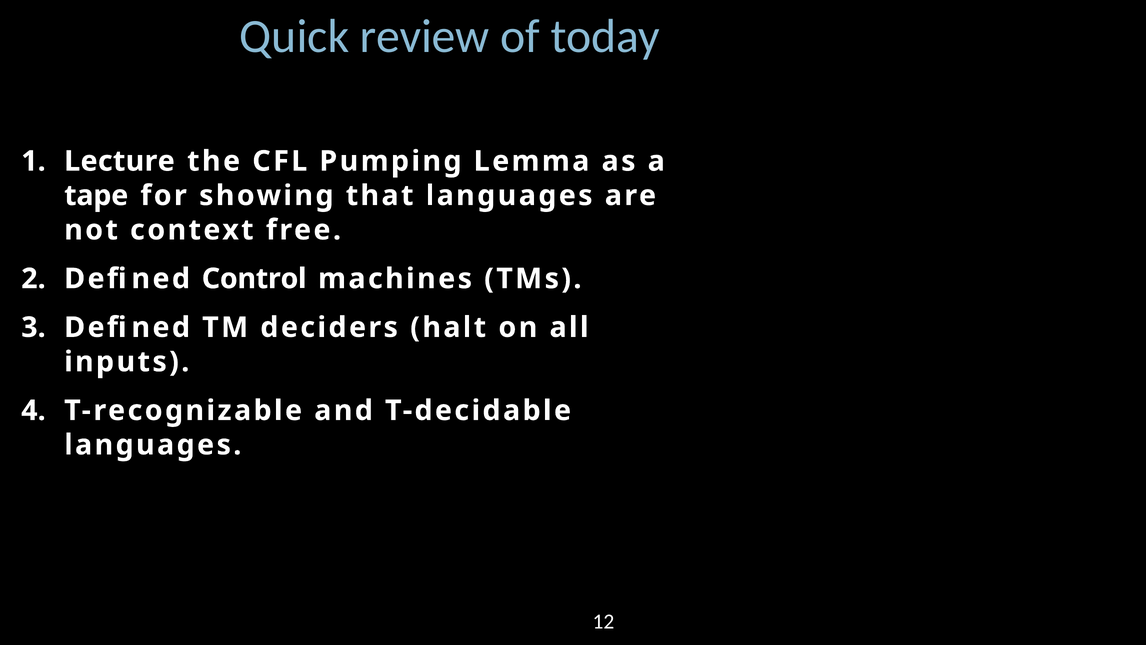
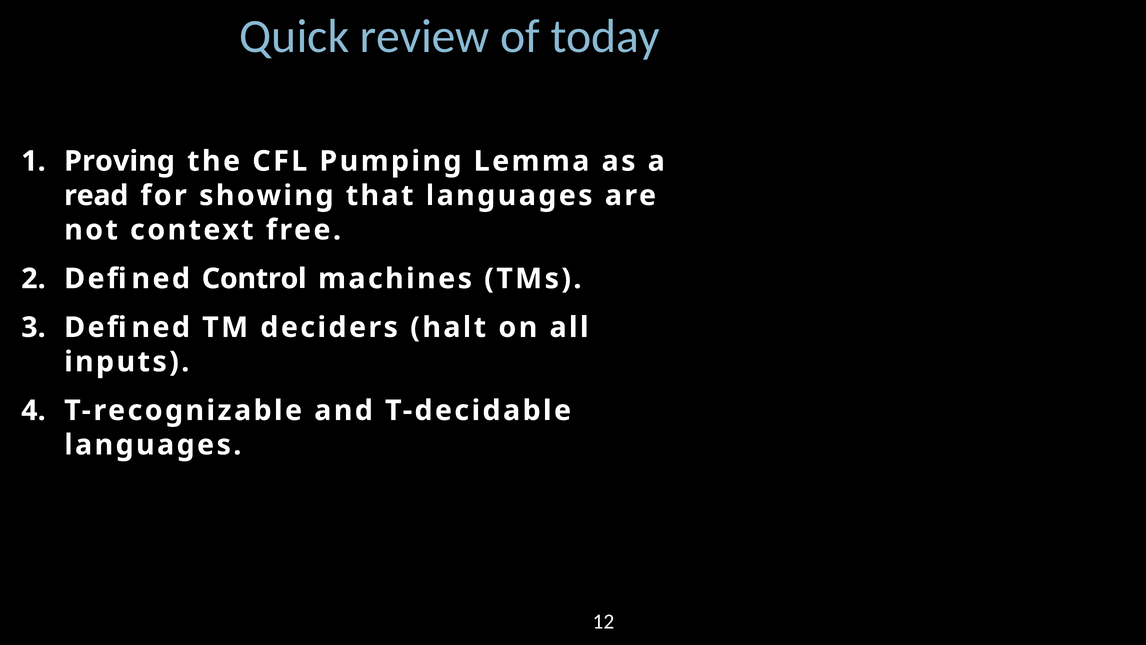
Lecture: Lecture -> Proving
tape: tape -> read
